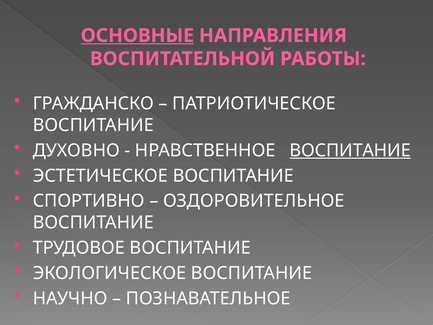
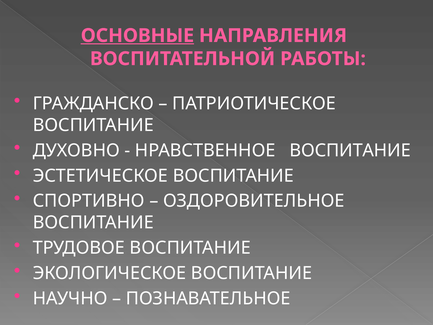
ВОСПИТАНИЕ at (350, 150) underline: present -> none
